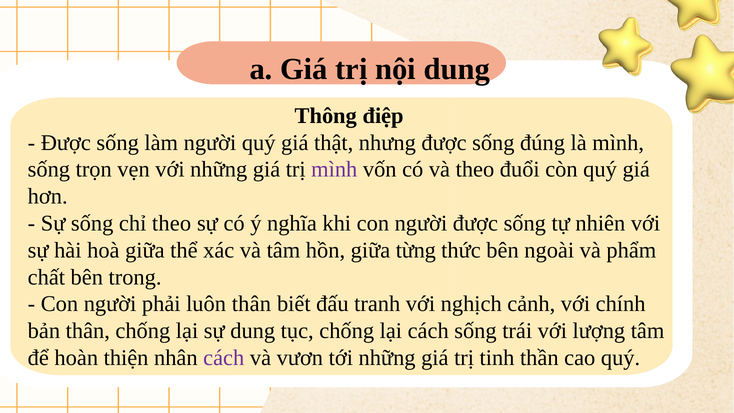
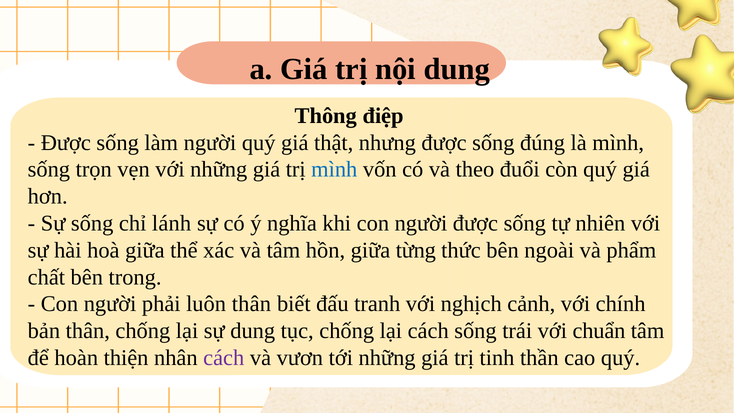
mình at (334, 169) colour: purple -> blue
chỉ theo: theo -> lánh
lượng: lượng -> chuẩn
